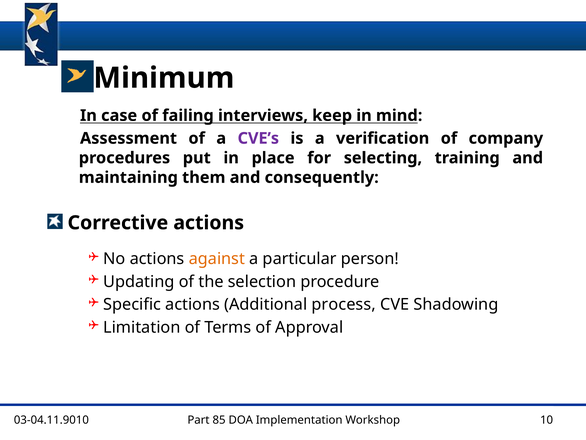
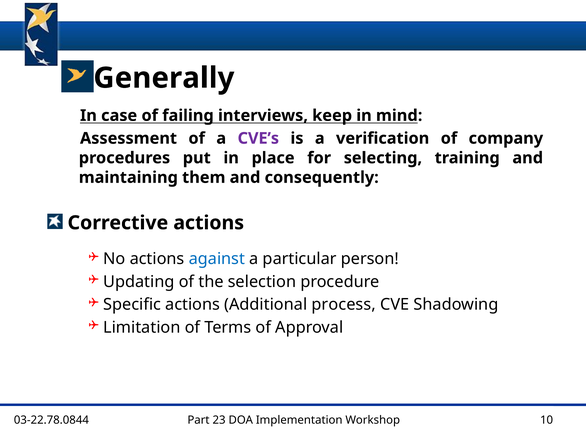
Minimum: Minimum -> Generally
against colour: orange -> blue
03-04.11.9010: 03-04.11.9010 -> 03-22.78.0844
85: 85 -> 23
